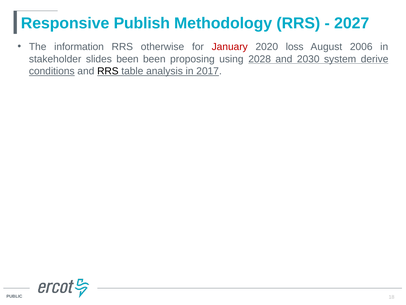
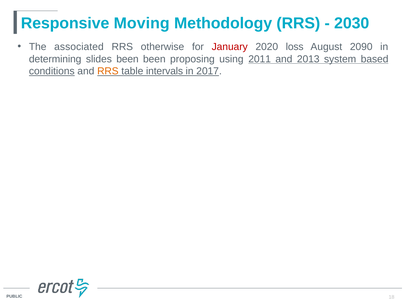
Publish: Publish -> Moving
2027: 2027 -> 2030
information: information -> associated
2006: 2006 -> 2090
stakeholder: stakeholder -> determining
2028: 2028 -> 2011
2030: 2030 -> 2013
derive: derive -> based
RRS at (108, 71) colour: black -> orange
analysis: analysis -> intervals
